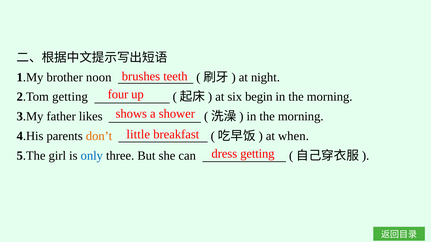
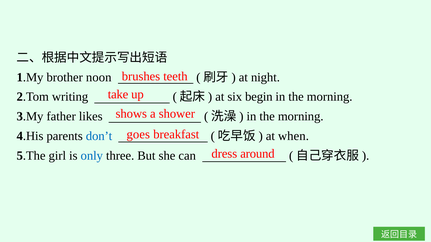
four: four -> take
2.Tom getting: getting -> writing
little: little -> goes
don’t colour: orange -> blue
dress getting: getting -> around
